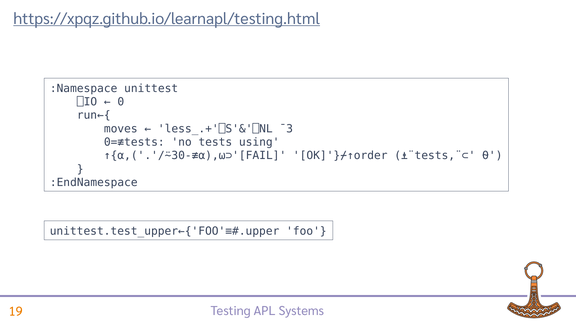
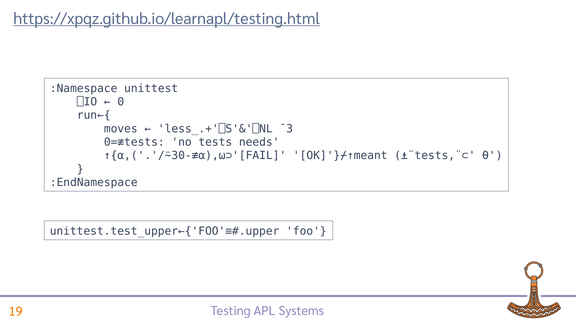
using: using -> needs
OK]'}⌿↑order: OK]'}⌿↑order -> OK]'}⌿↑meant
